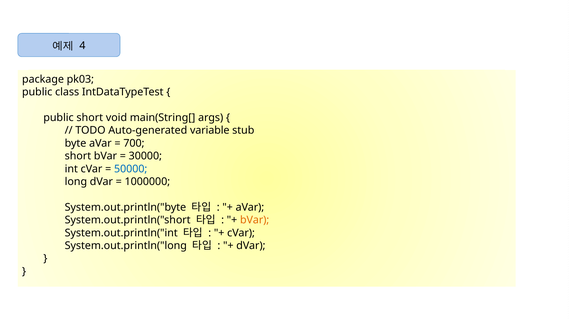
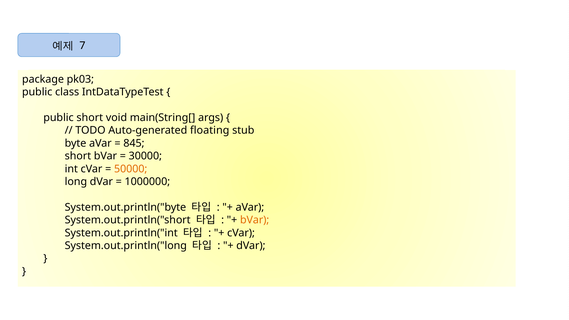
4: 4 -> 7
variable: variable -> floating
700: 700 -> 845
50000 colour: blue -> orange
